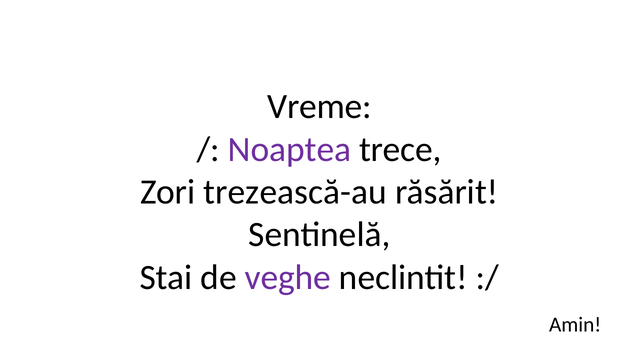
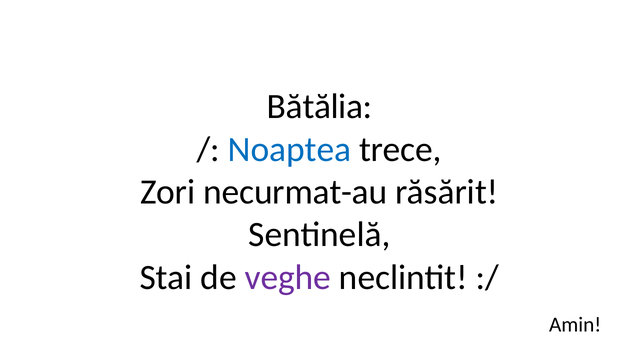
Vreme: Vreme -> Bătălia
Noaptea colour: purple -> blue
trezească-au: trezească-au -> necurmat-au
